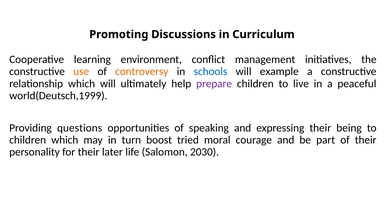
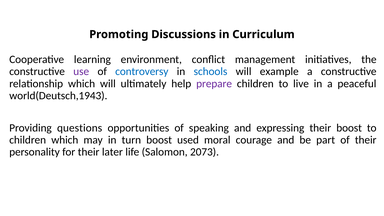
use colour: orange -> purple
controversy colour: orange -> blue
world(Deutsch,1999: world(Deutsch,1999 -> world(Deutsch,1943
their being: being -> boost
tried: tried -> used
2030: 2030 -> 2073
